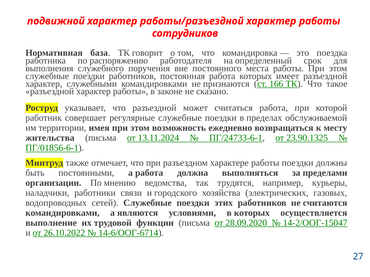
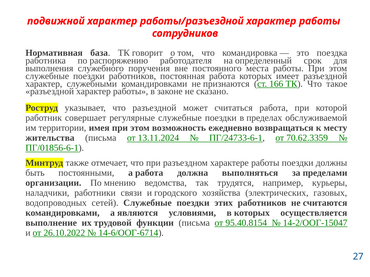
23.90.1325: 23.90.1325 -> 70.62.3359
28.09.2020: 28.09.2020 -> 95.40.8154
